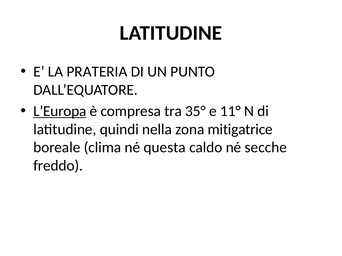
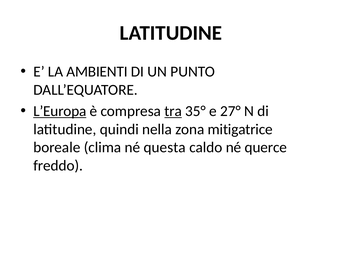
PRATERIA: PRATERIA -> AMBIENTI
tra underline: none -> present
11°: 11° -> 27°
secche: secche -> querce
